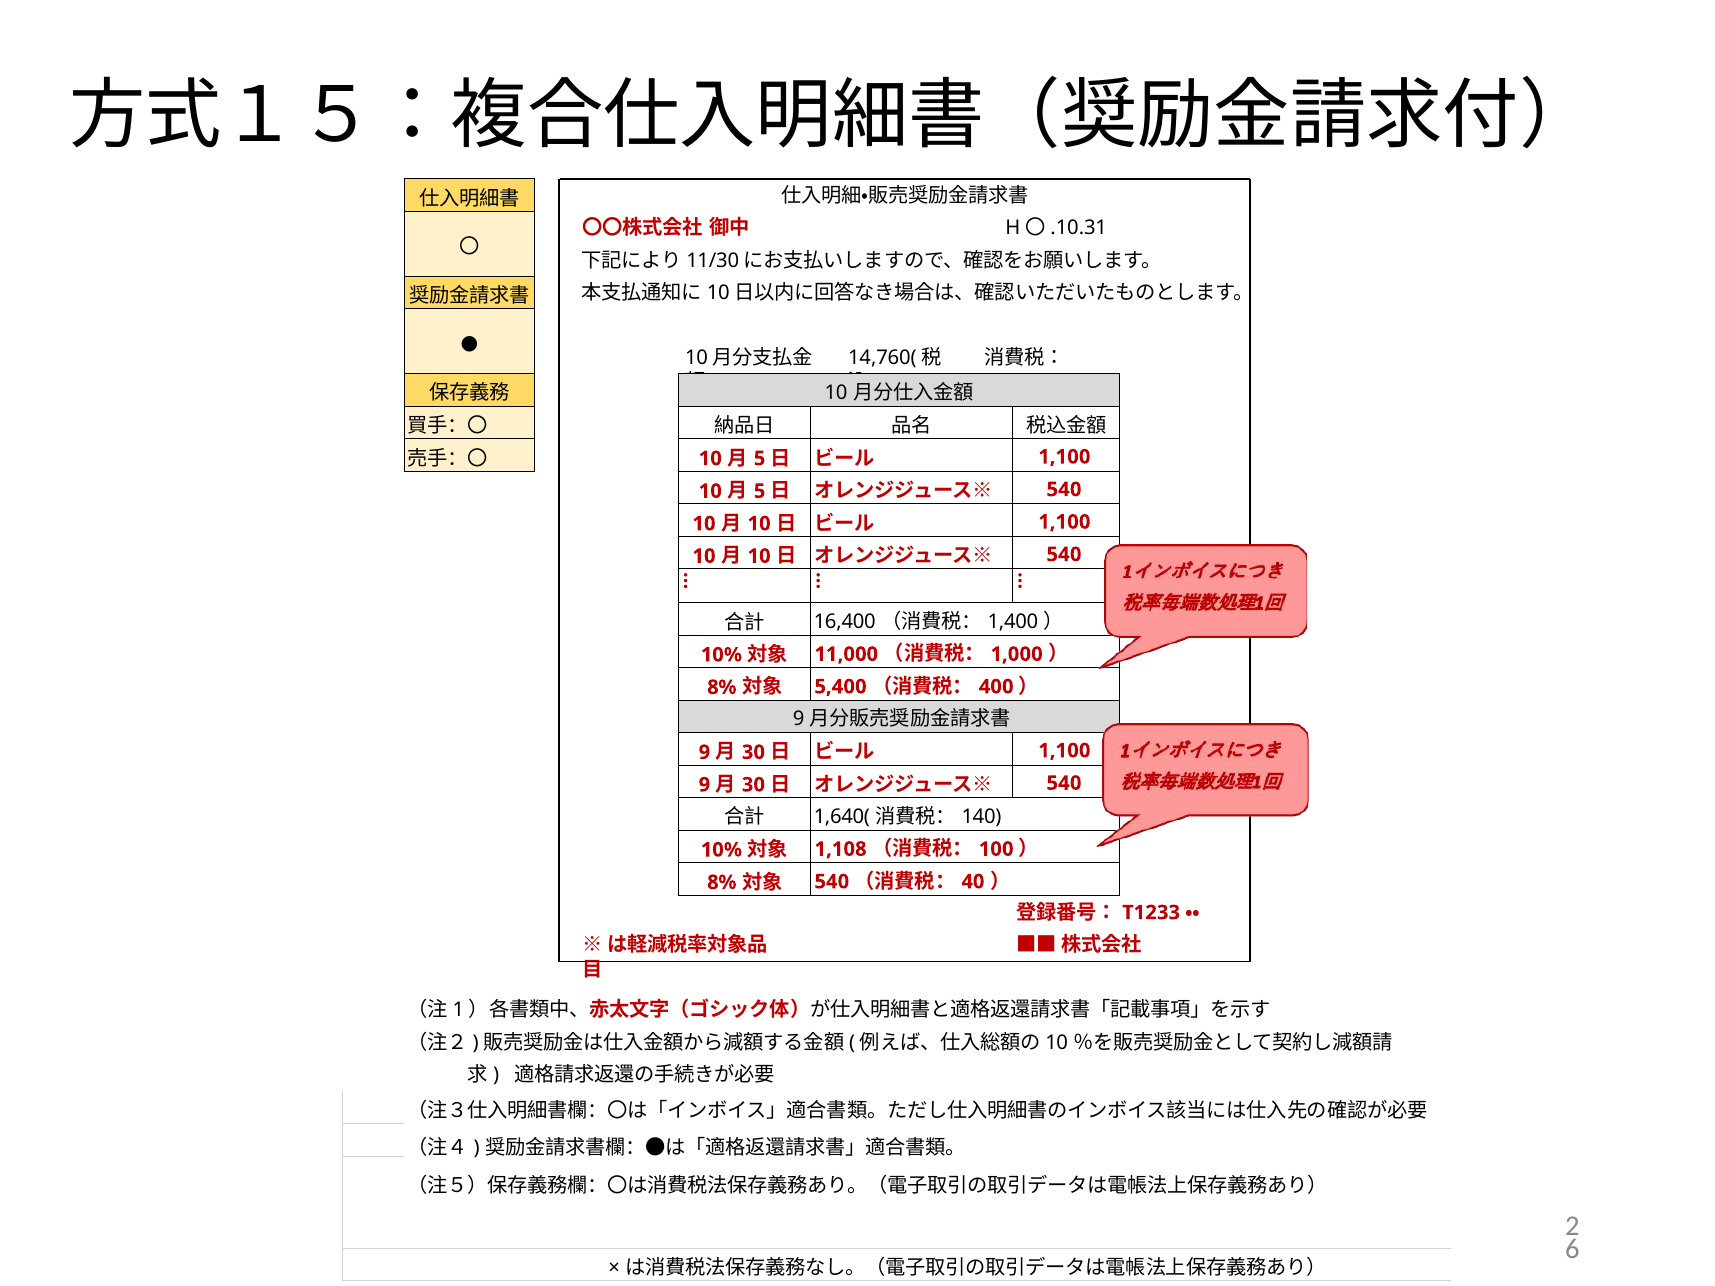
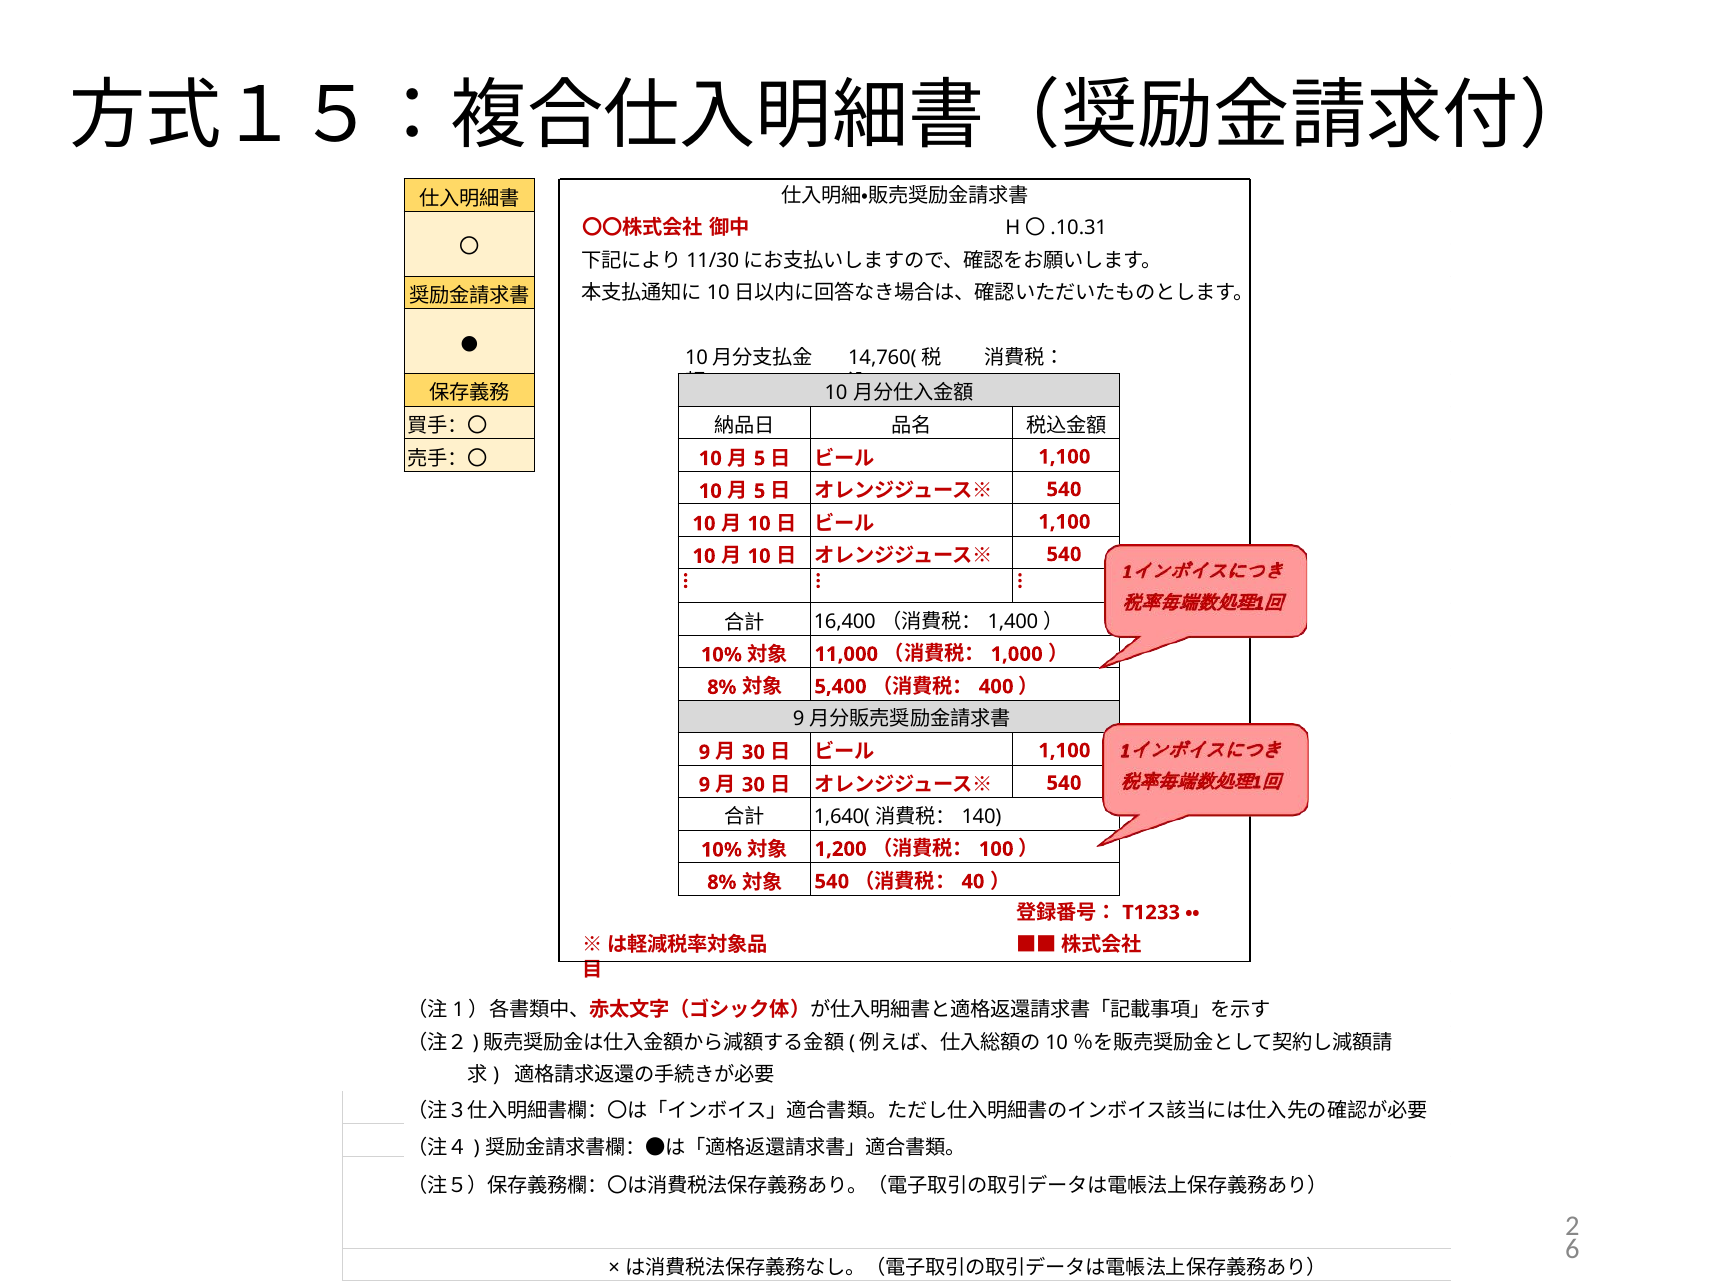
1,108: 1,108 -> 1,200
